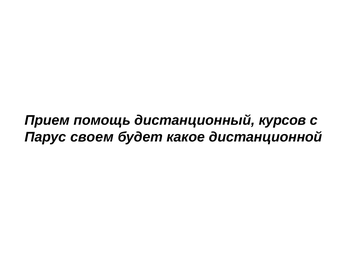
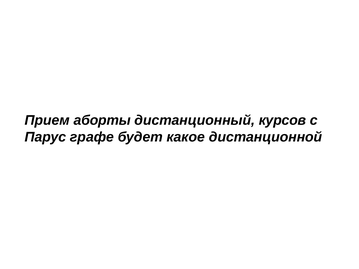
помощь: помощь -> аборты
своем: своем -> графе
